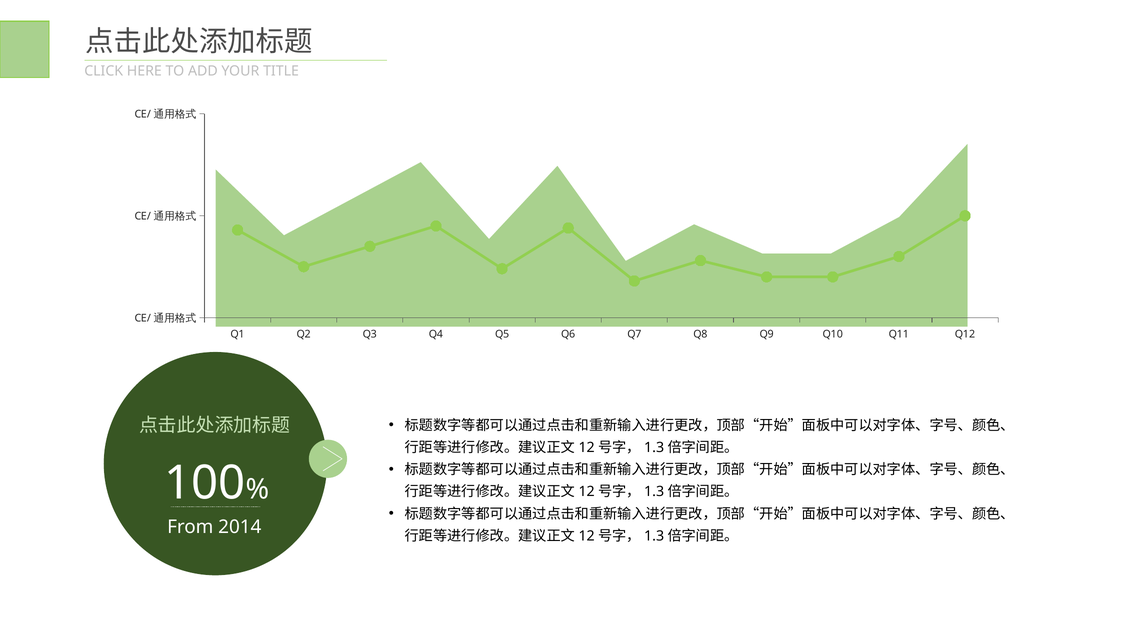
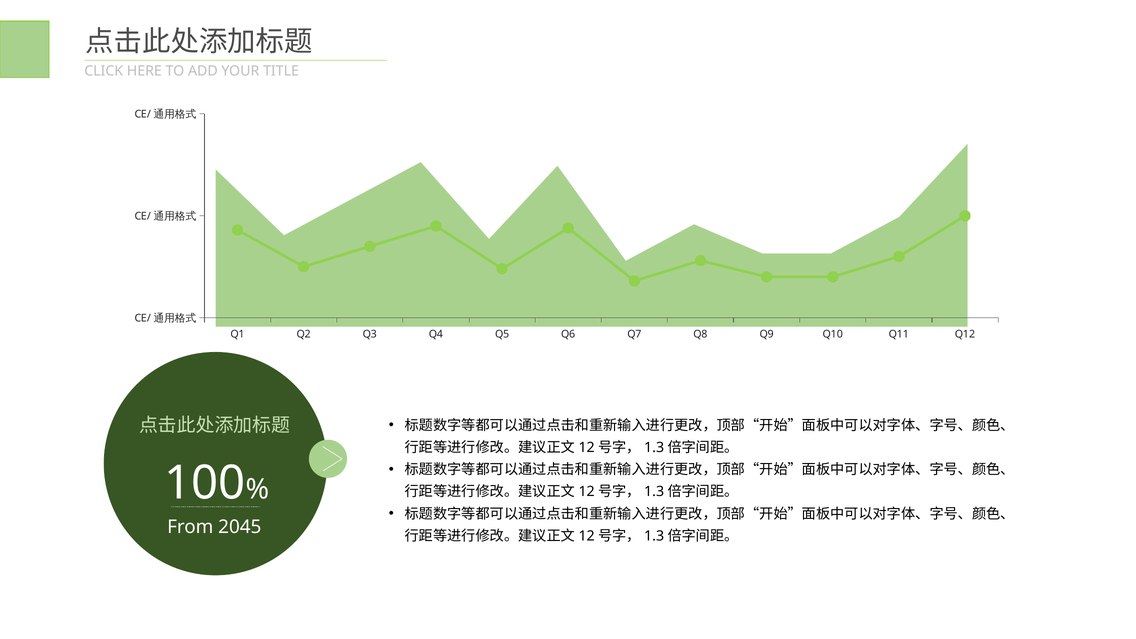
2014: 2014 -> 2045
